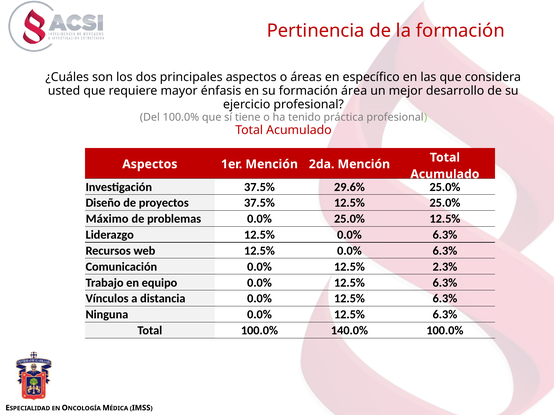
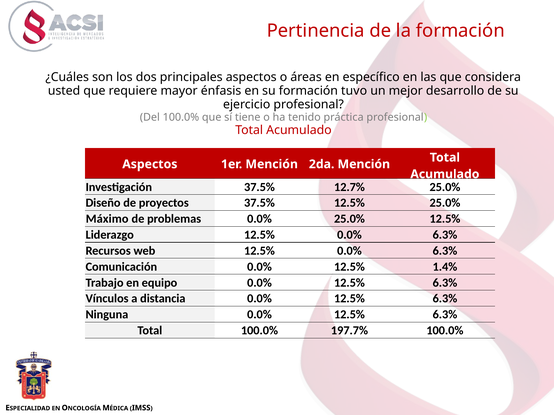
área: área -> tuvo
29.6%: 29.6% -> 12.7%
2.3%: 2.3% -> 1.4%
140.0%: 140.0% -> 197.7%
